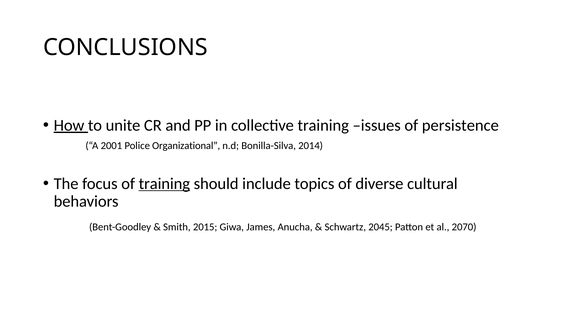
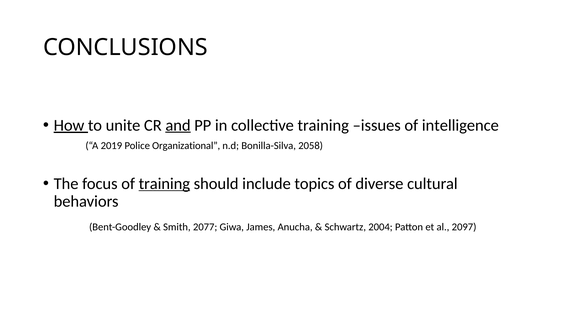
and underline: none -> present
persistence: persistence -> intelligence
2001: 2001 -> 2019
2014: 2014 -> 2058
2015: 2015 -> 2077
2045: 2045 -> 2004
2070: 2070 -> 2097
